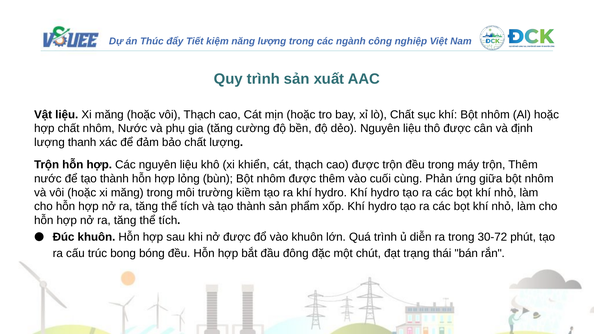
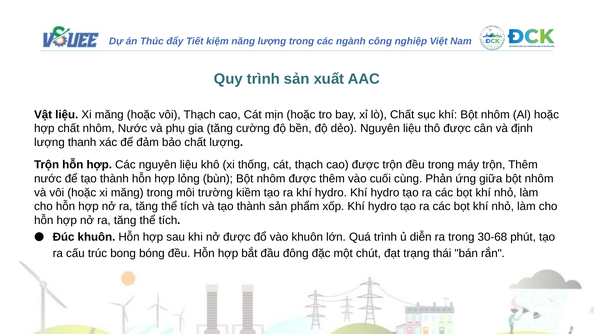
khiển: khiển -> thống
30-72: 30-72 -> 30-68
